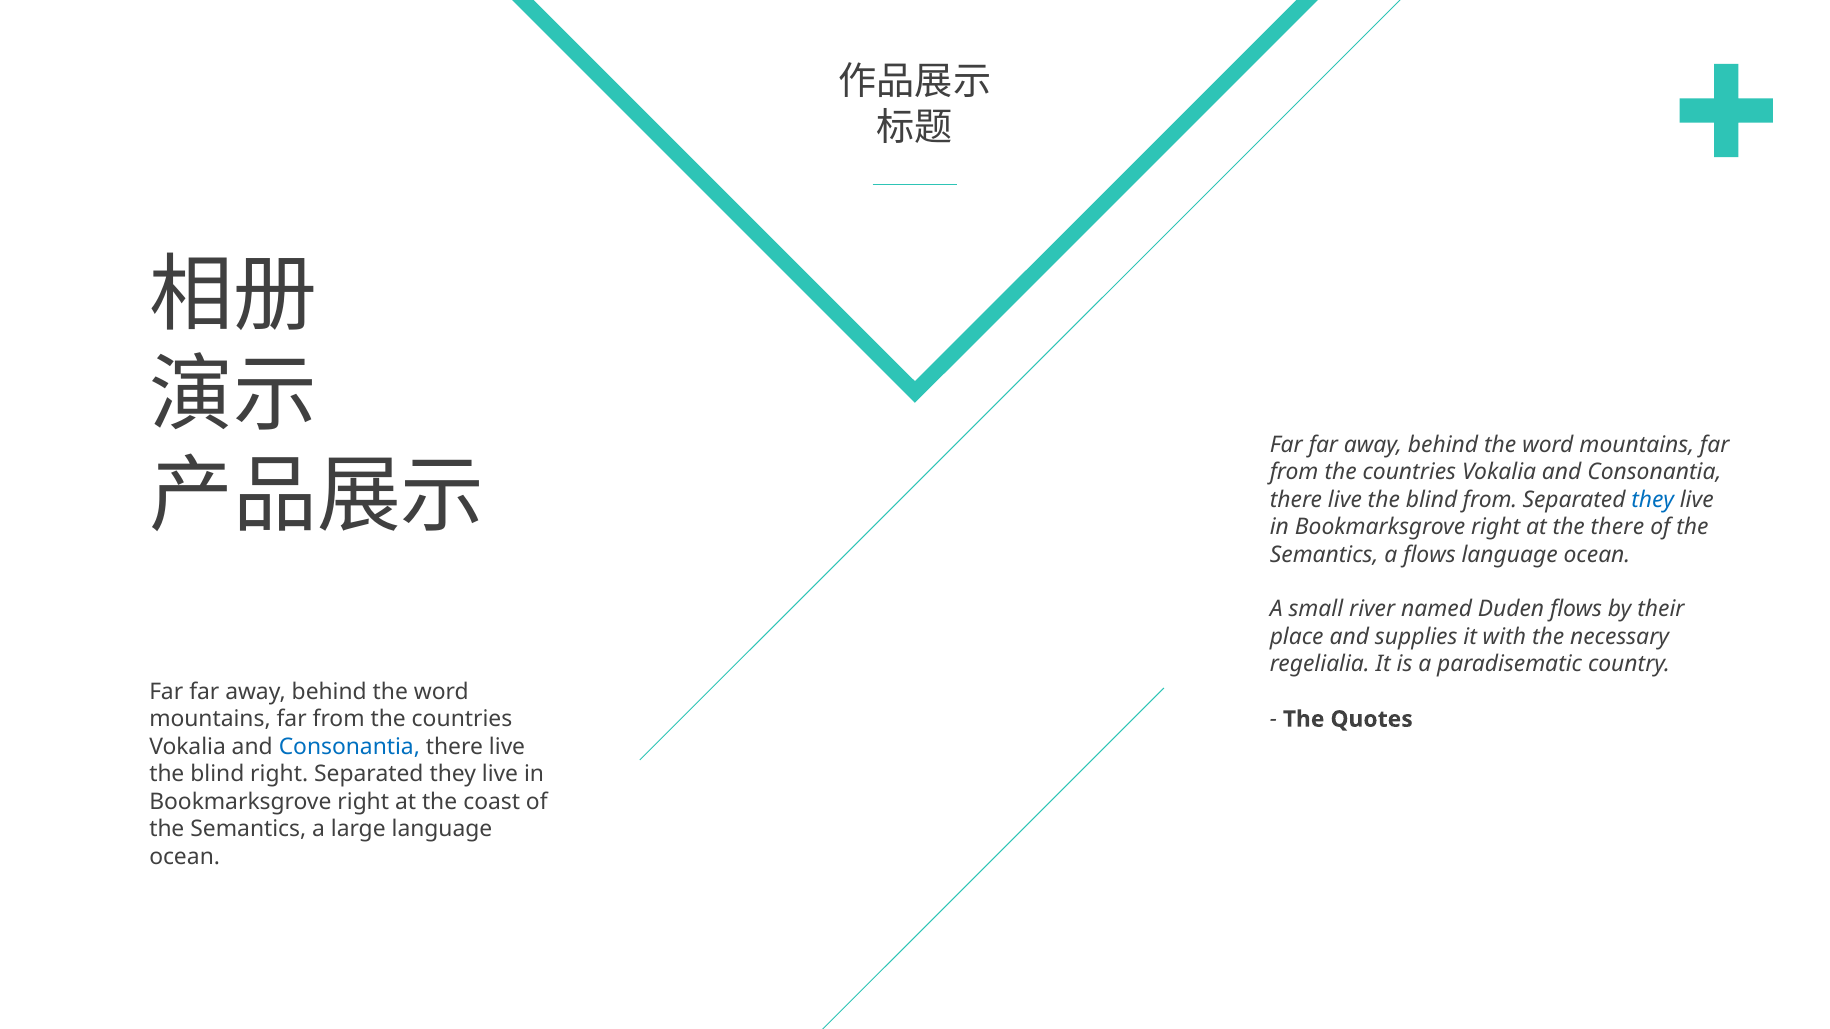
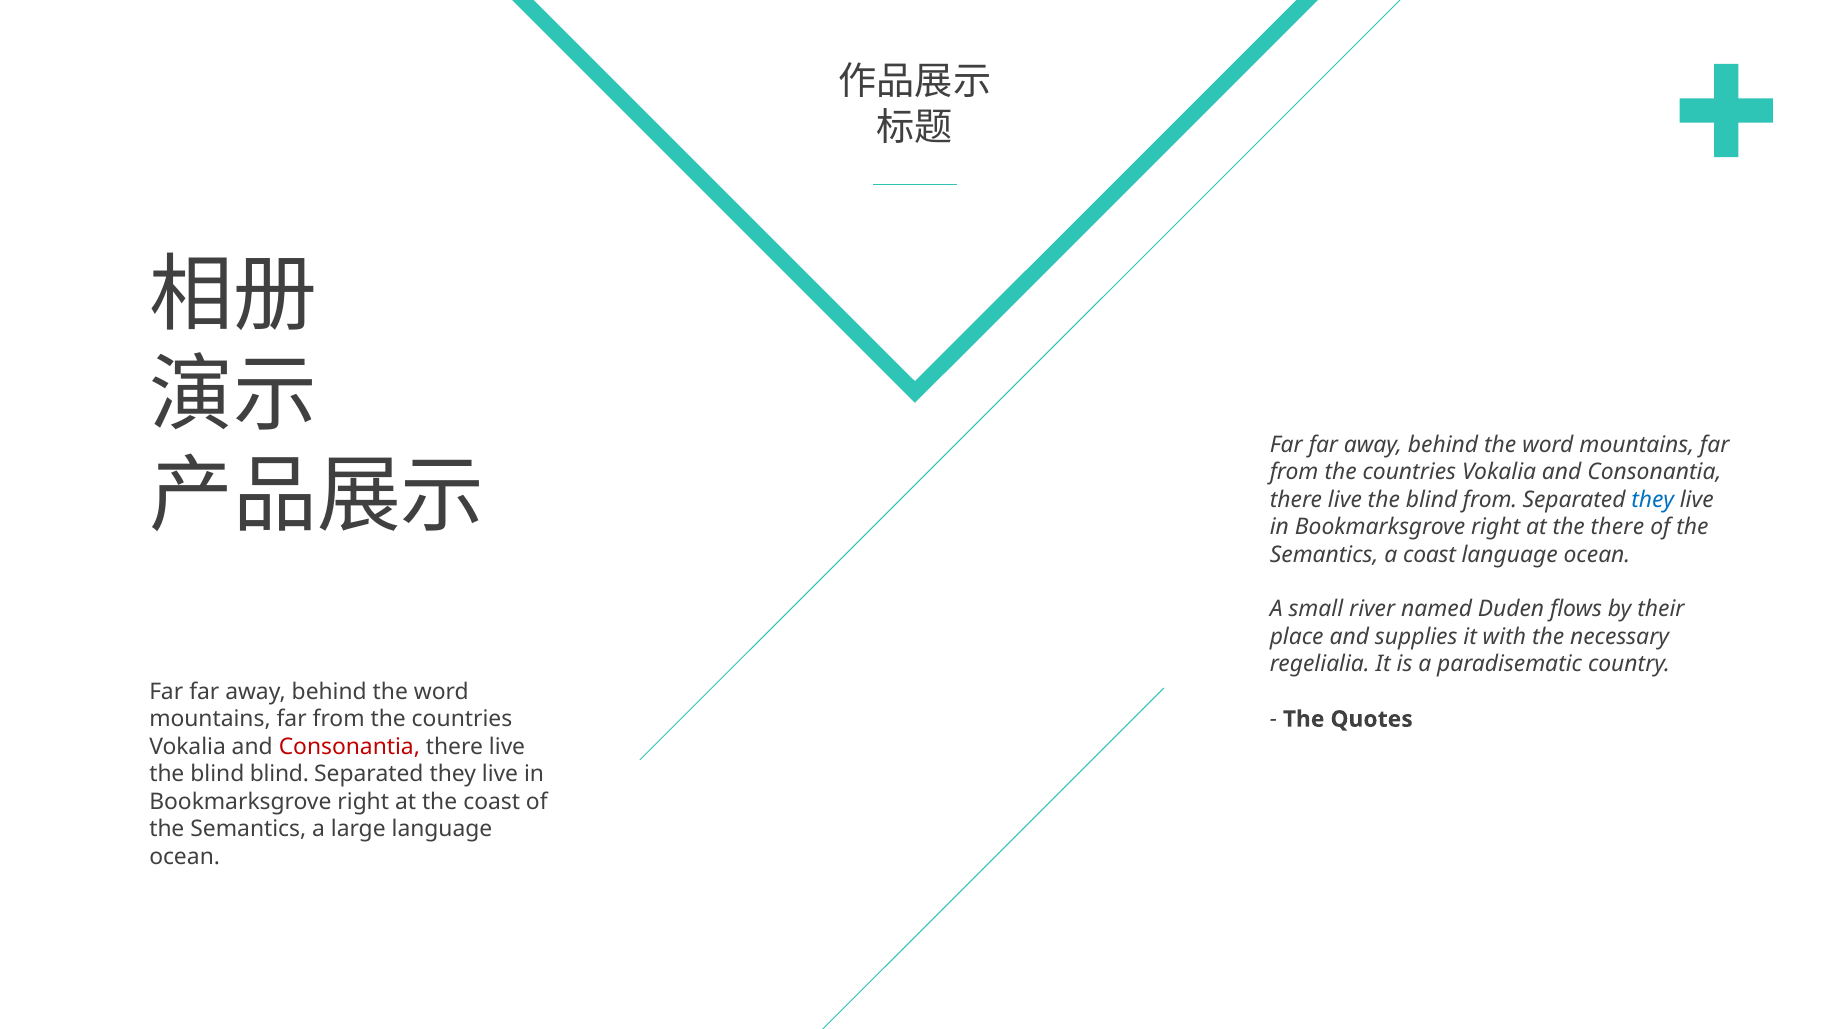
a flows: flows -> coast
Consonantia at (349, 747) colour: blue -> red
blind right: right -> blind
